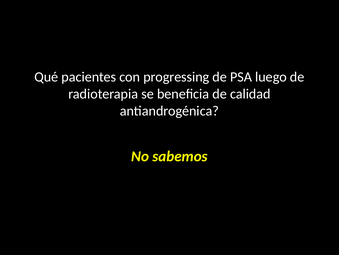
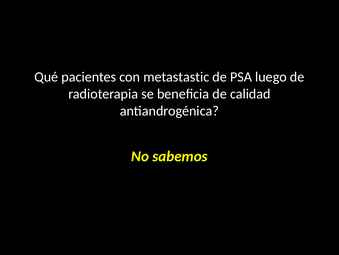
progressing: progressing -> metastastic
